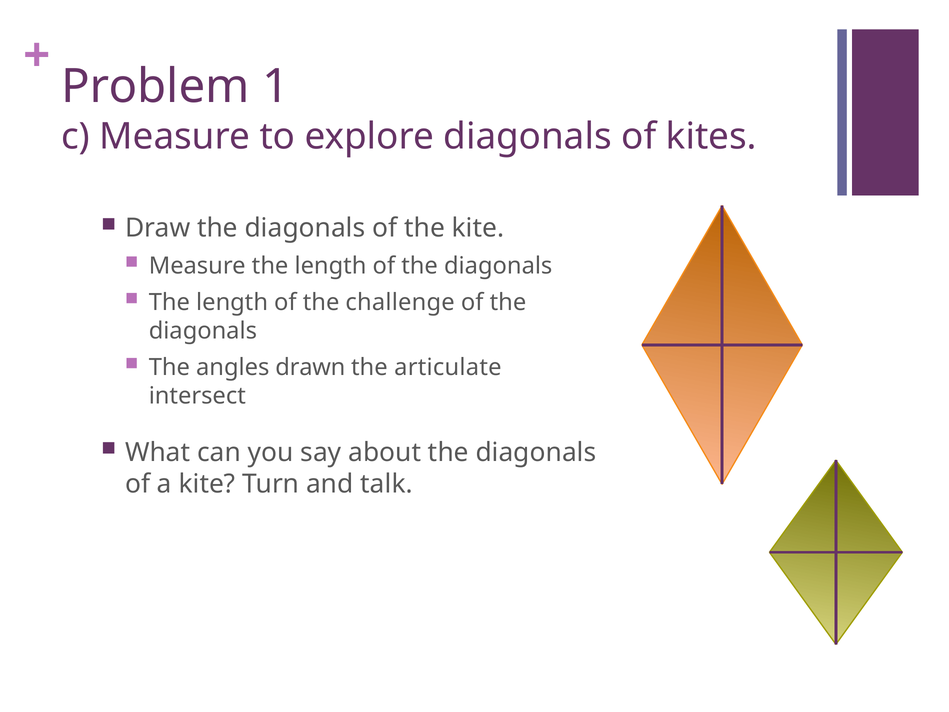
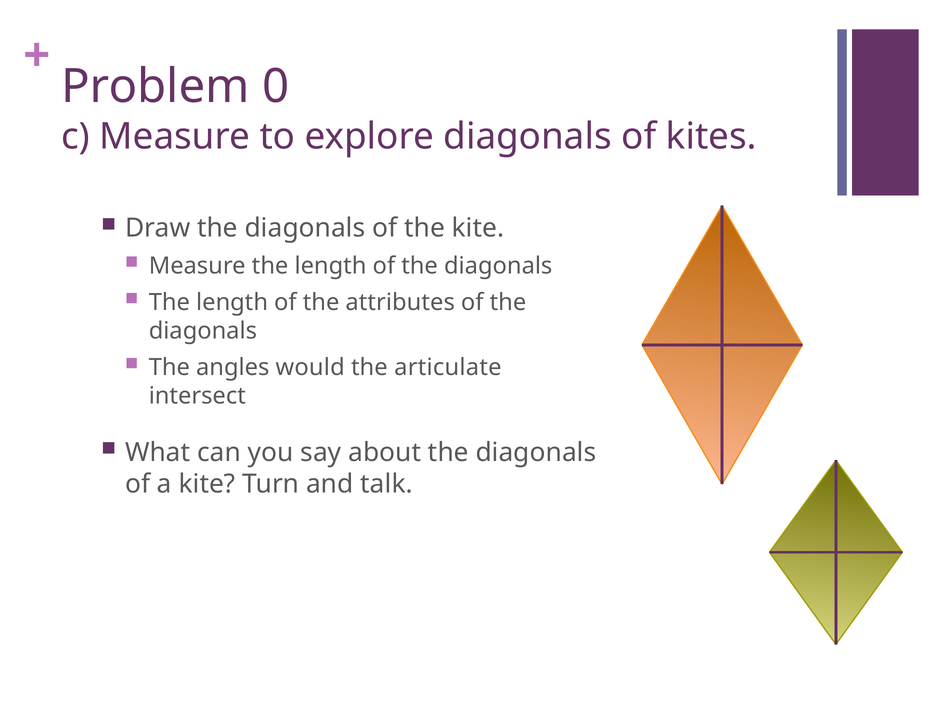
1: 1 -> 0
challenge: challenge -> attributes
drawn: drawn -> would
